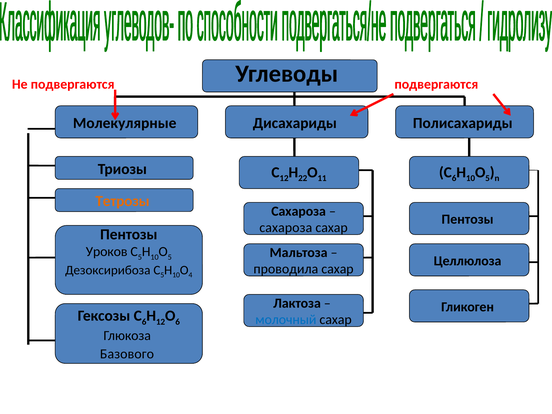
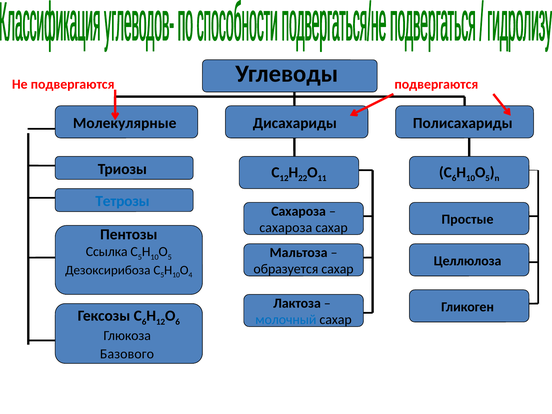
Тетрозы colour: orange -> blue
Пентозы at (468, 219): Пентозы -> Простые
Уроков: Уроков -> Ссылка
проводила: проводила -> образуется
